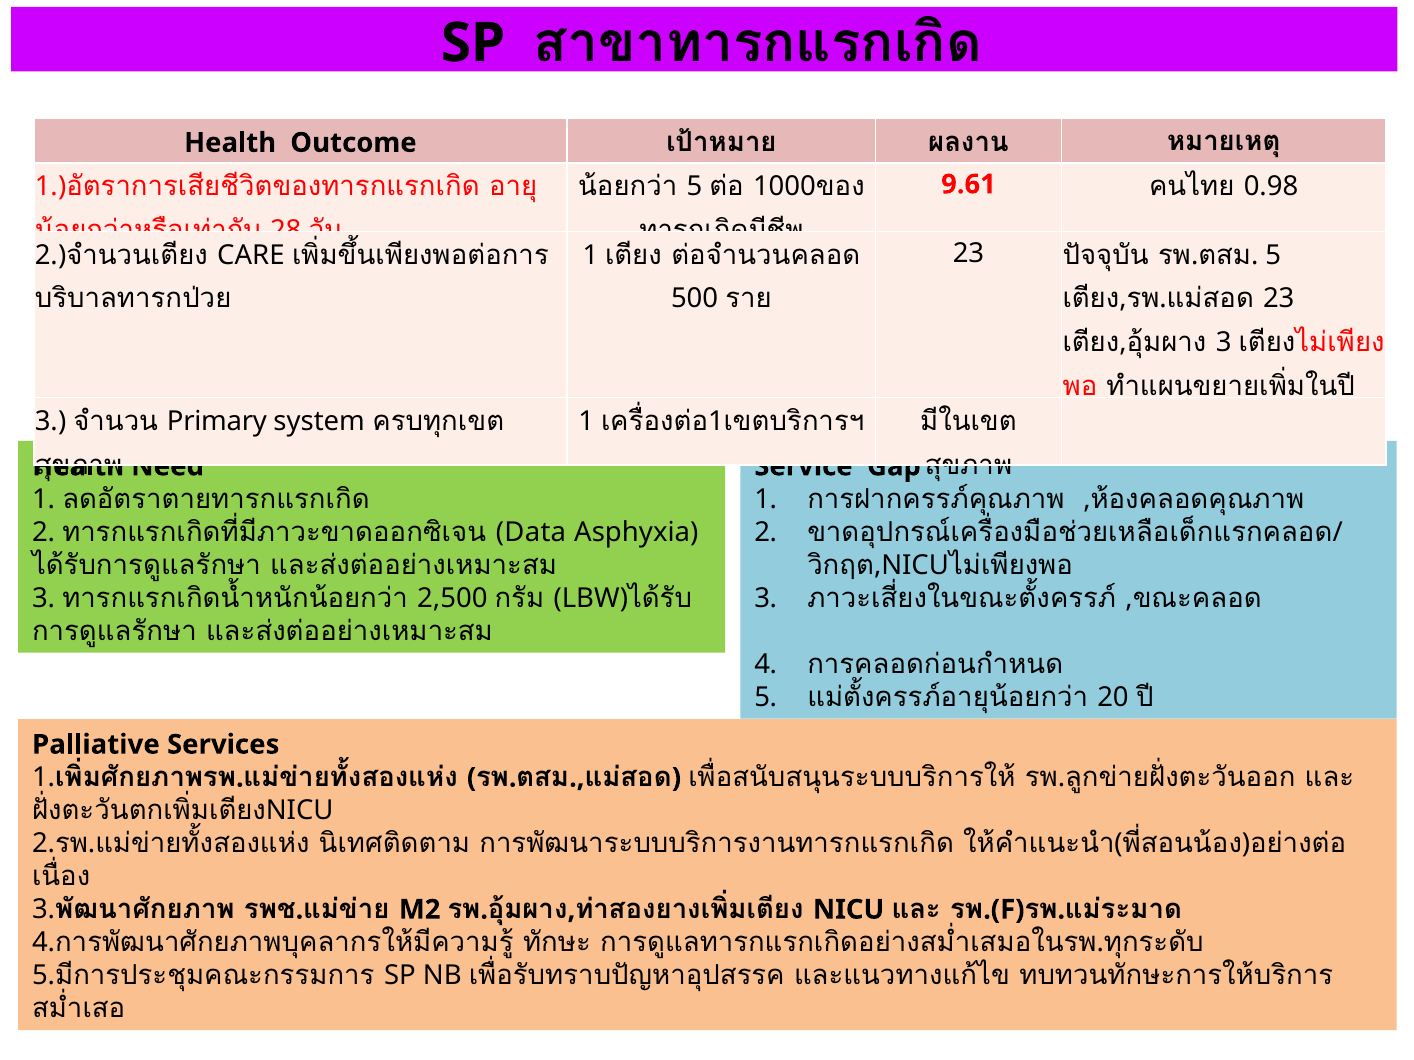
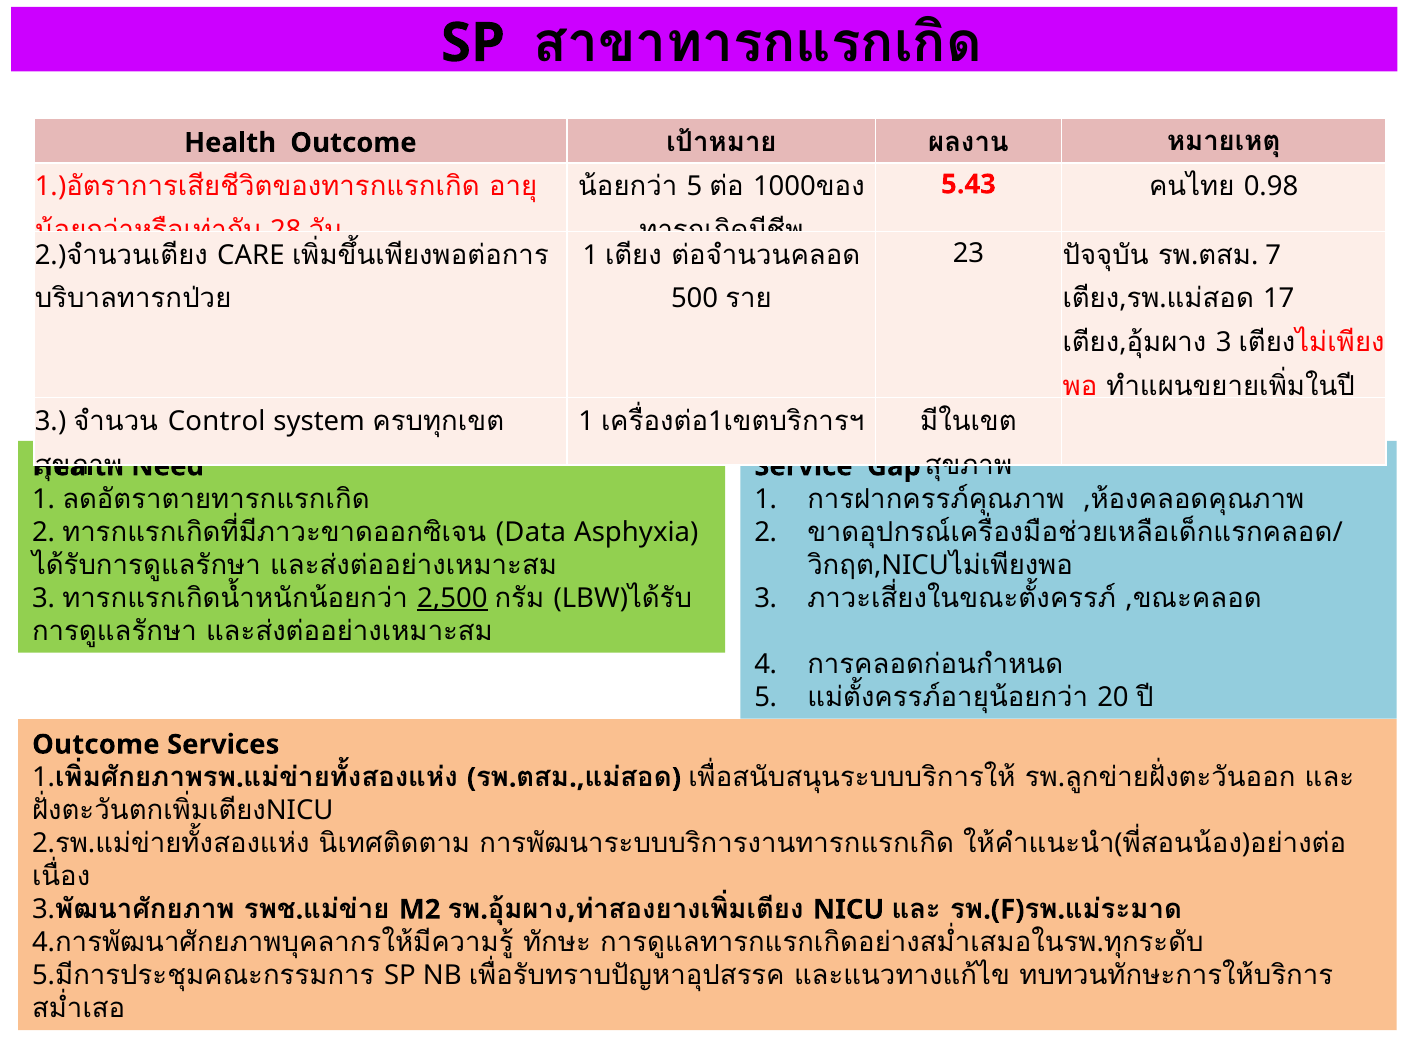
9.61: 9.61 -> 5.43
5 at (1273, 255): 5 -> 7
23 at (1279, 299): 23 -> 17
Primary: Primary -> Control
2,500 underline: none -> present
Palliative at (96, 745): Palliative -> Outcome
